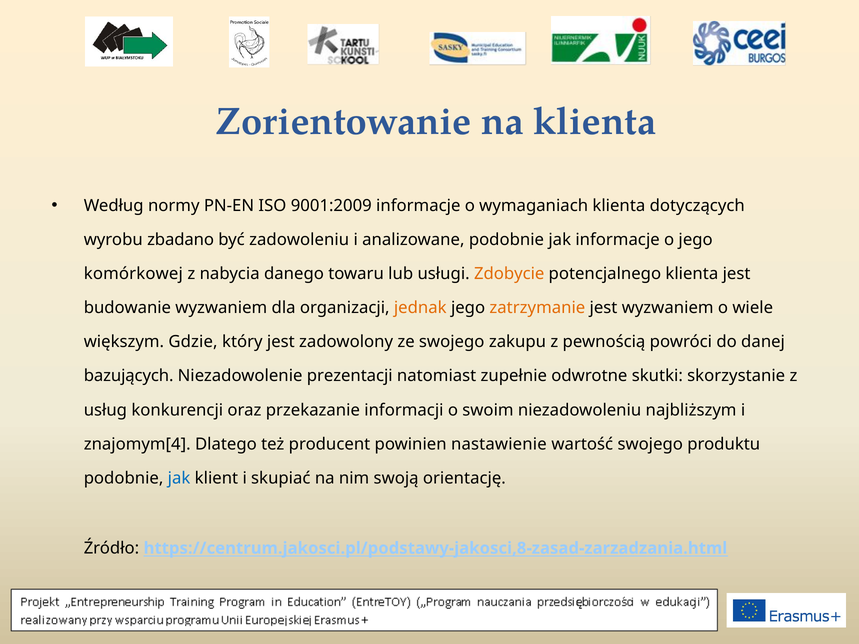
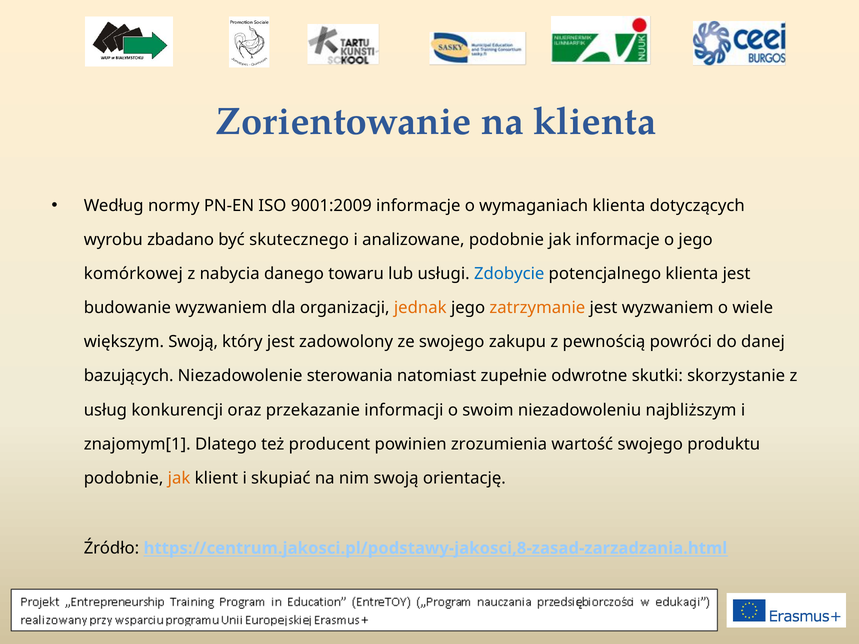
zadowoleniu: zadowoleniu -> skutecznego
Zdobycie colour: orange -> blue
większym Gdzie: Gdzie -> Swoją
prezentacji: prezentacji -> sterowania
znajomym[4: znajomym[4 -> znajomym[1
nastawienie: nastawienie -> zrozumienia
jak at (179, 478) colour: blue -> orange
